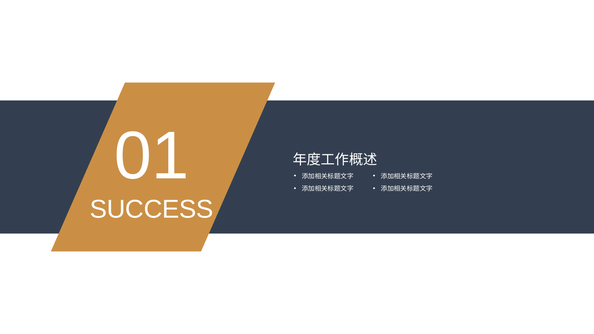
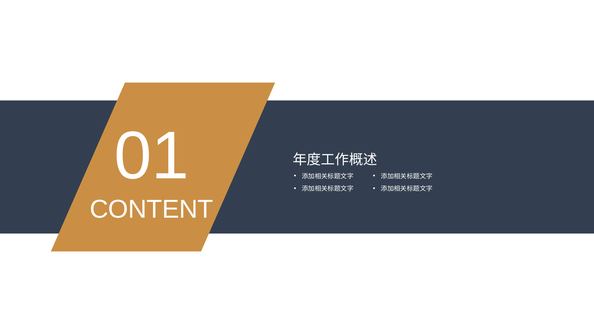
SUCCESS: SUCCESS -> CONTENT
